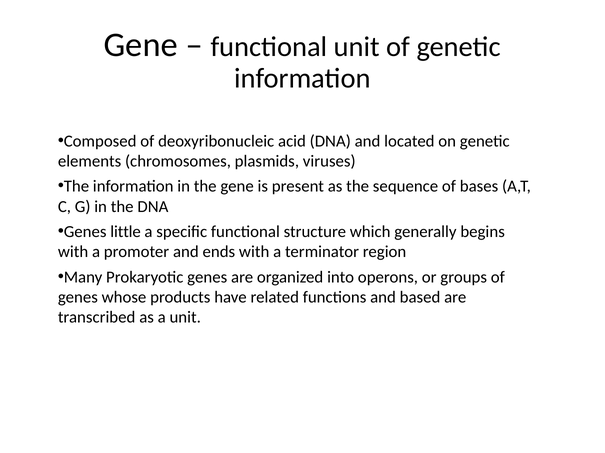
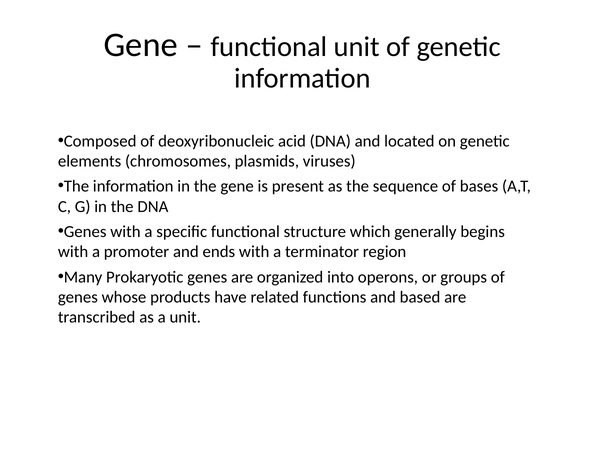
Genes little: little -> with
